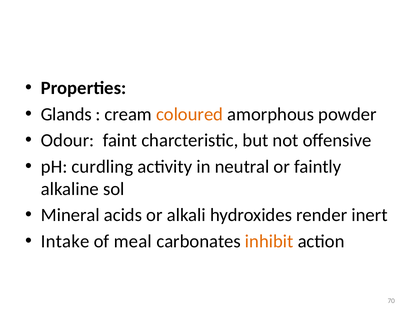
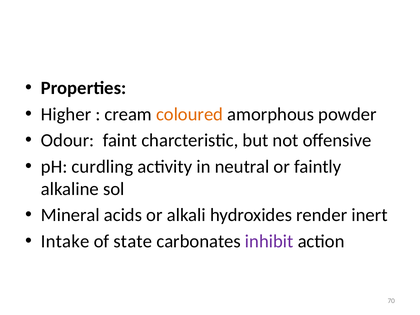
Glands: Glands -> Higher
meal: meal -> state
inhibit colour: orange -> purple
